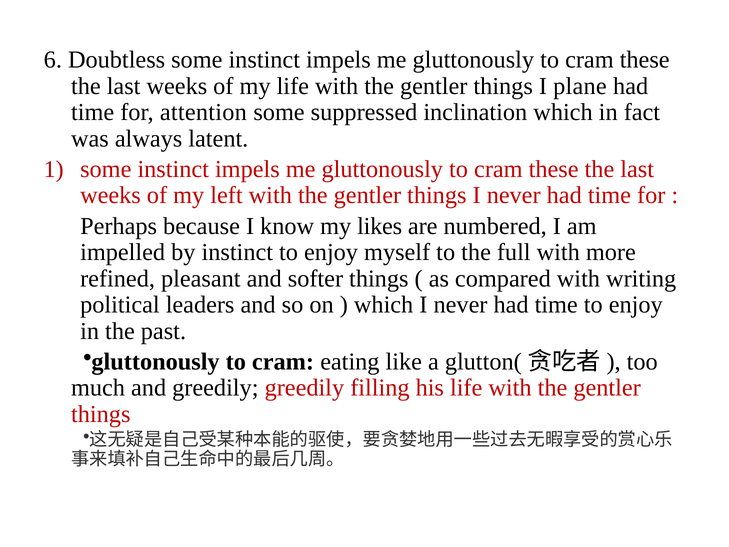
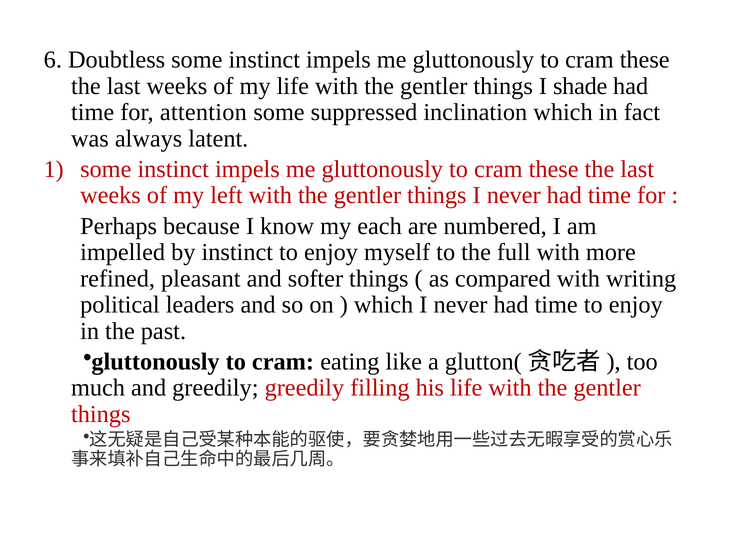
plane: plane -> shade
likes: likes -> each
